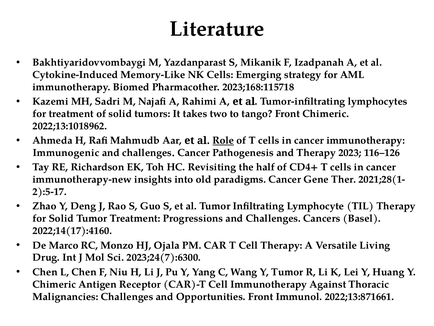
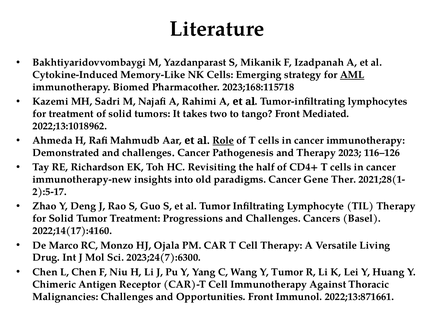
AML underline: none -> present
Front Chimeric: Chimeric -> Mediated
Immunogenic: Immunogenic -> Demonstrated
